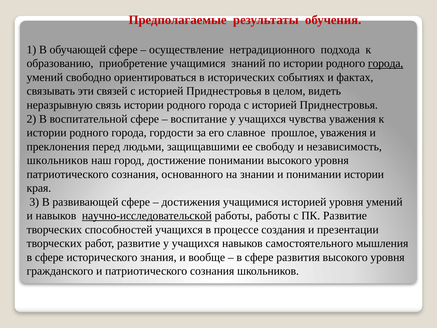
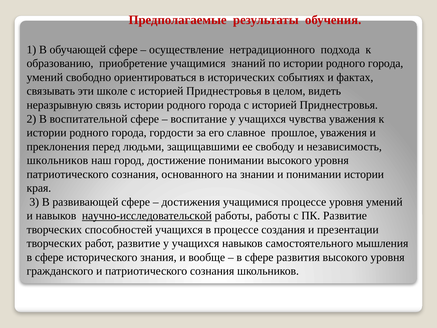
города at (386, 63) underline: present -> none
связей: связей -> школе
учащимися историей: историей -> процессе
